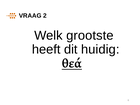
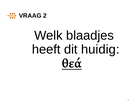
grootste: grootste -> blaadjes
